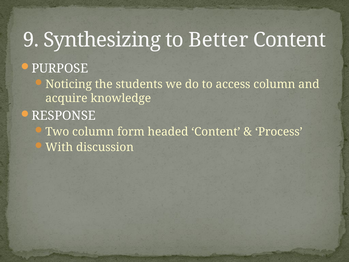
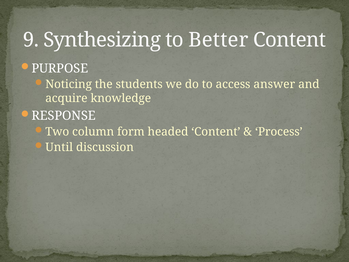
access column: column -> answer
With: With -> Until
